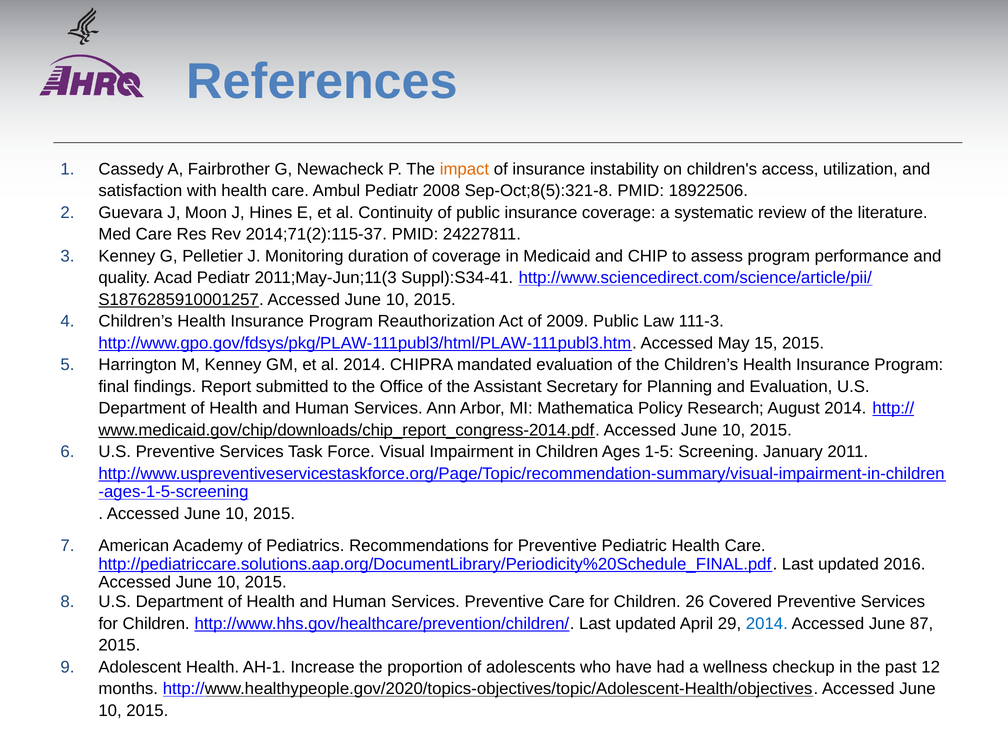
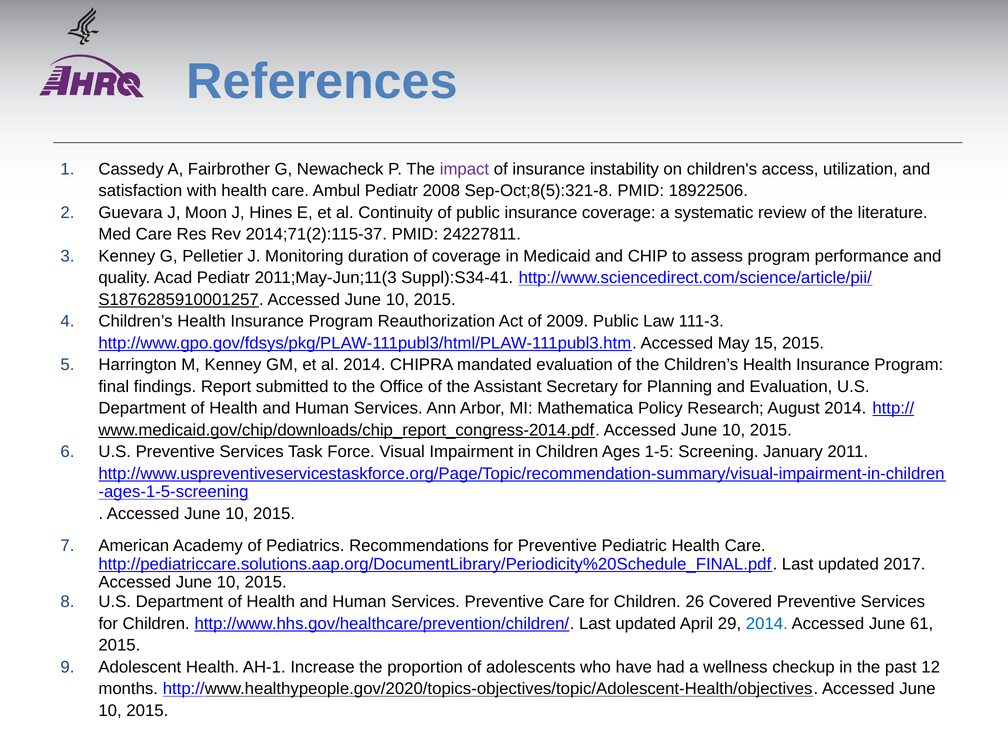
impact colour: orange -> purple
2016: 2016 -> 2017
87: 87 -> 61
